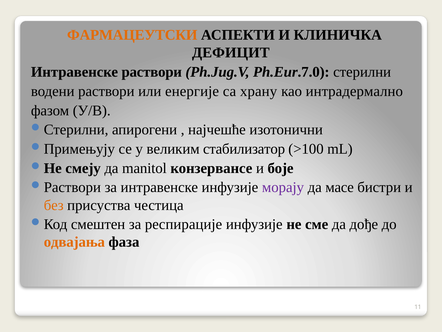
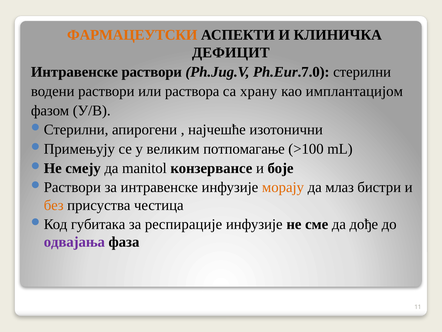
енергије: енергије -> раствора
интрадермално: интрадермално -> имплантацијом
стабилизатор: стабилизатор -> потпомагање
морају colour: purple -> orange
масе: масе -> млаз
смештен: смештен -> губитака
одвајања colour: orange -> purple
